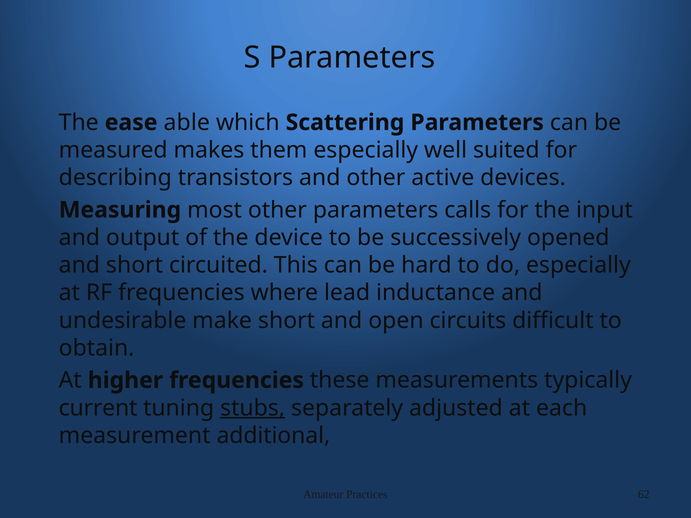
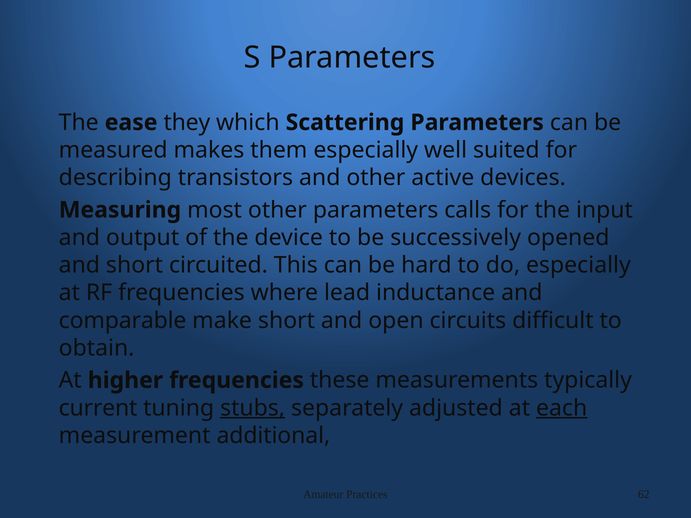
able: able -> they
undesirable: undesirable -> comparable
each underline: none -> present
